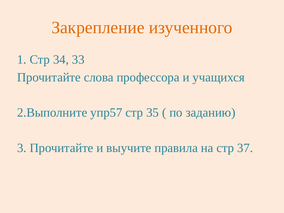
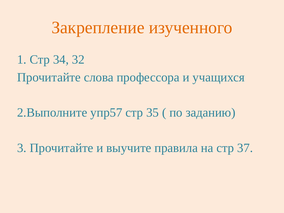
33: 33 -> 32
